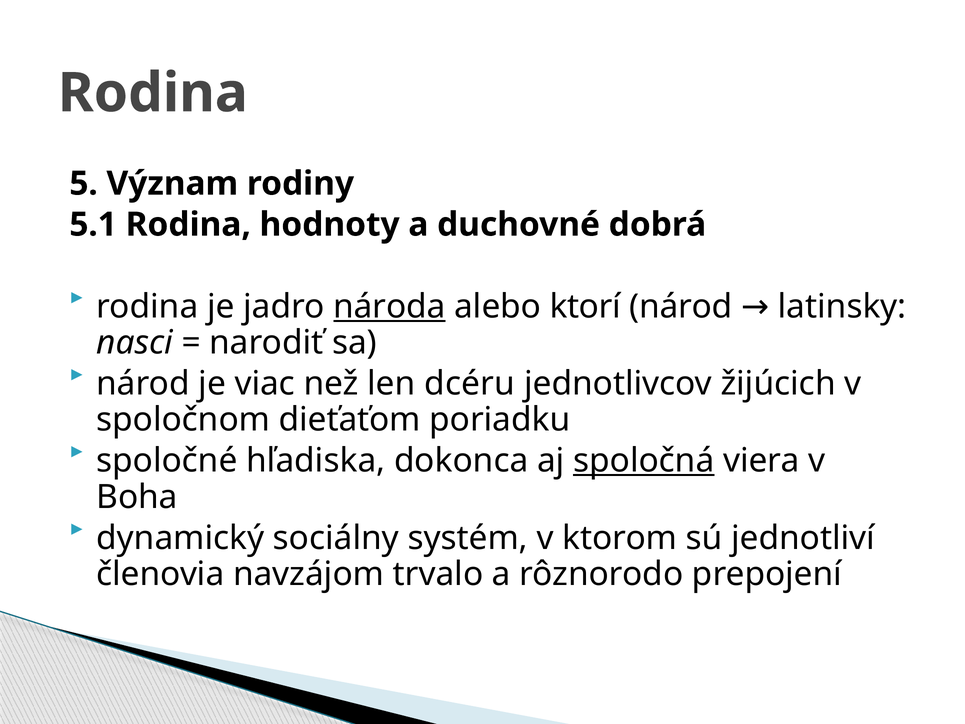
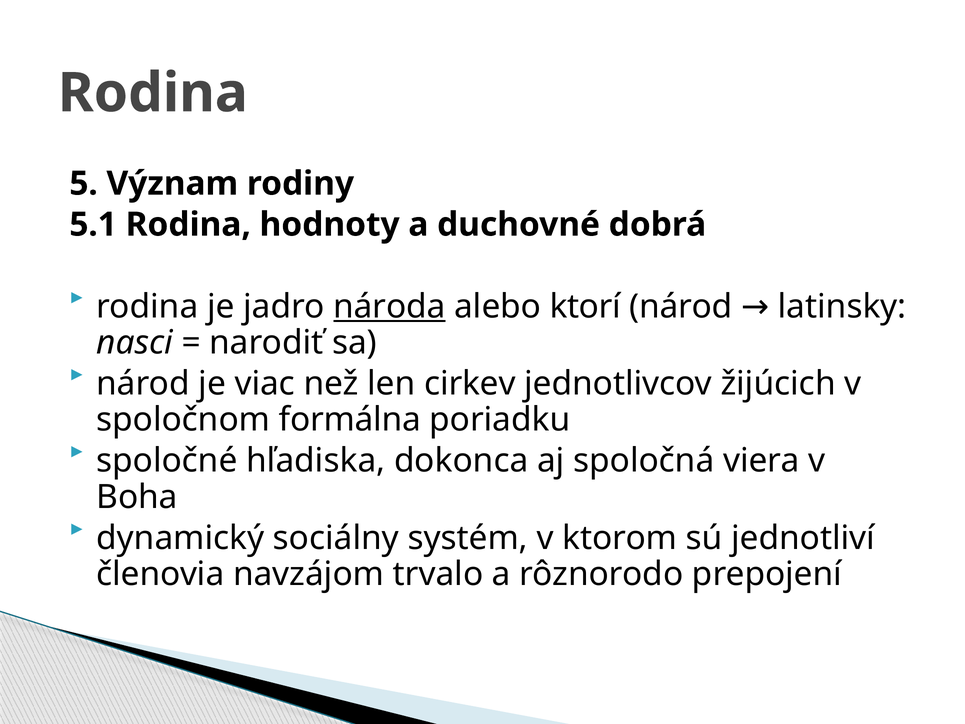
dcéru: dcéru -> cirkev
dieťaťom: dieťaťom -> formálna
spoločná underline: present -> none
